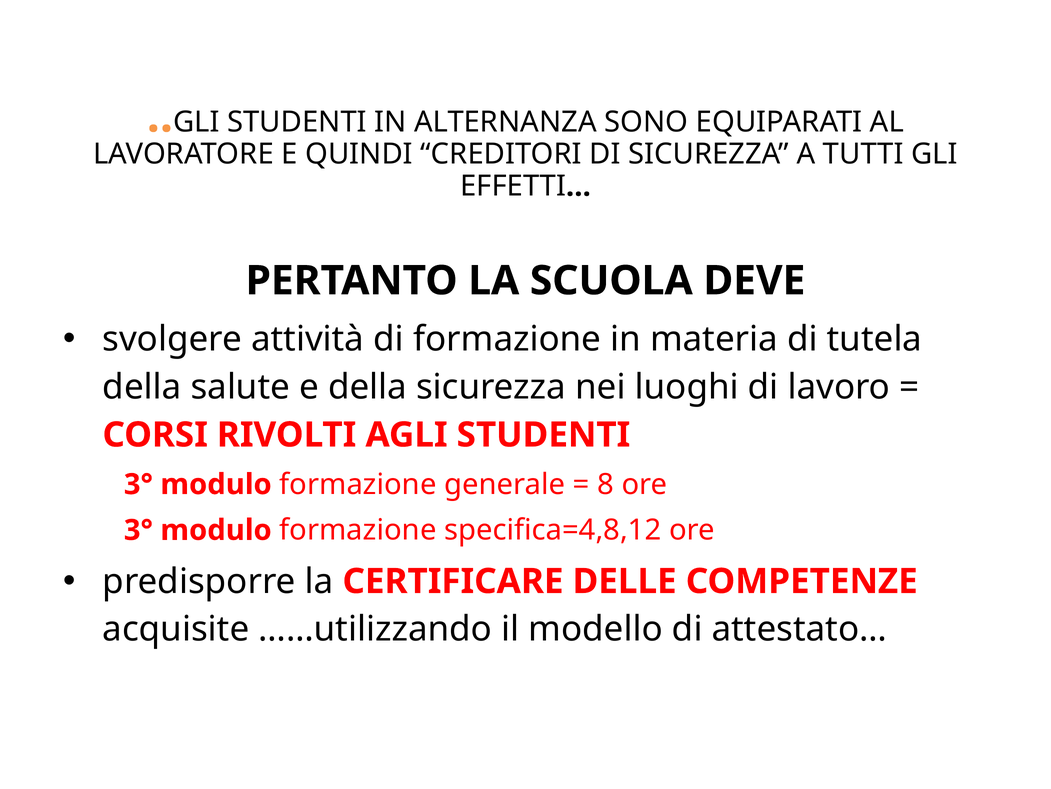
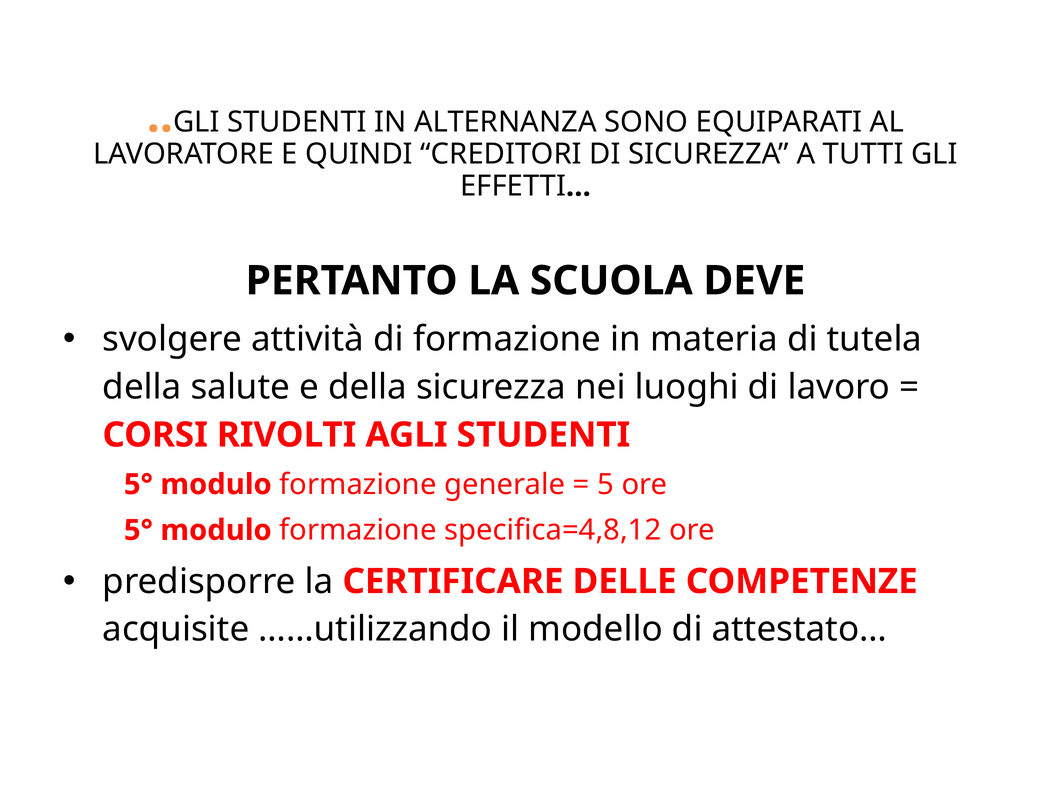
3° at (138, 484): 3° -> 5°
8: 8 -> 5
3° at (138, 530): 3° -> 5°
